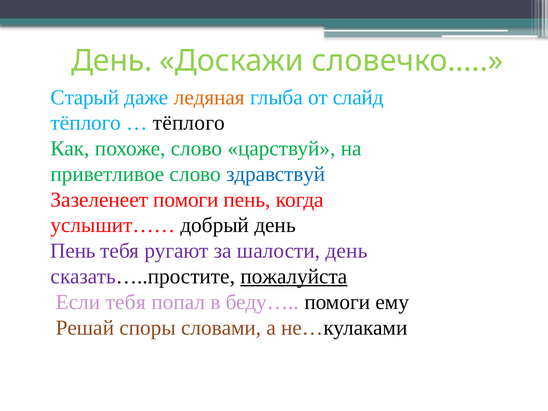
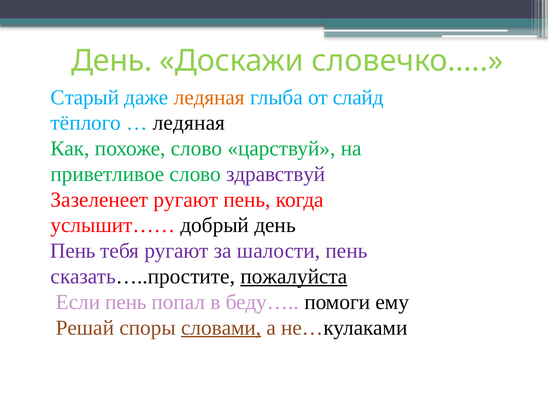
тёплого at (189, 123): тёплого -> ледяная
здравствуй colour: blue -> purple
Зазеленеет помоги: помоги -> ругают
шалости день: день -> пень
Если тебя: тебя -> пень
словами underline: none -> present
